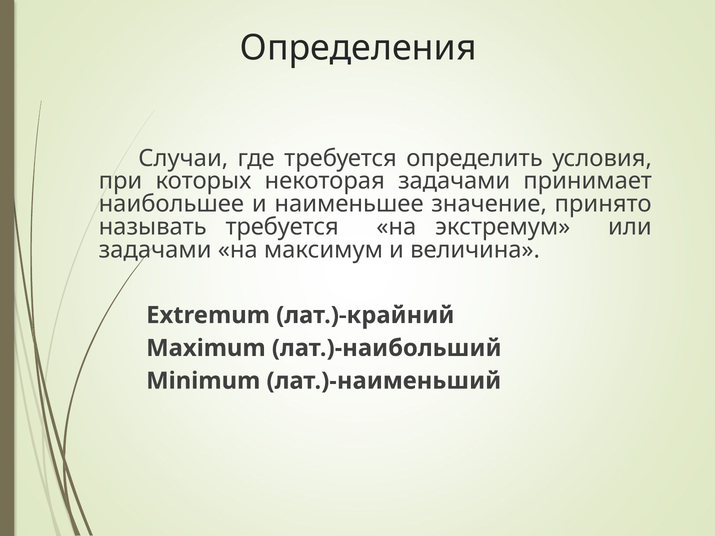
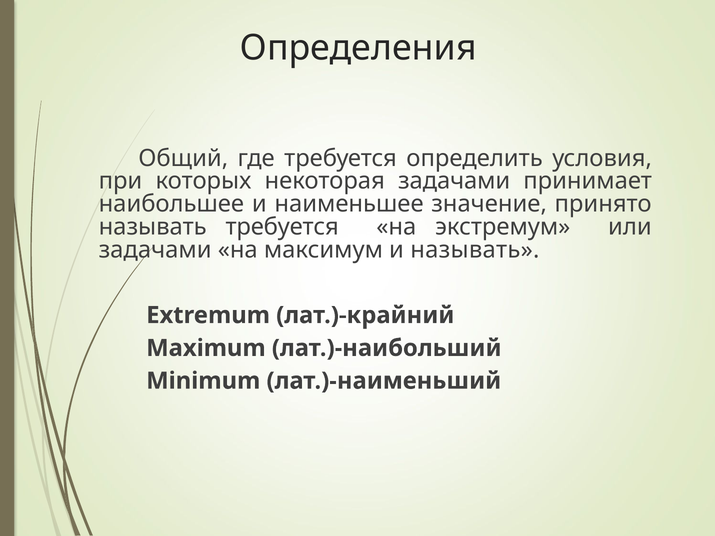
Случаи: Случаи -> Общий
и величина: величина -> называть
